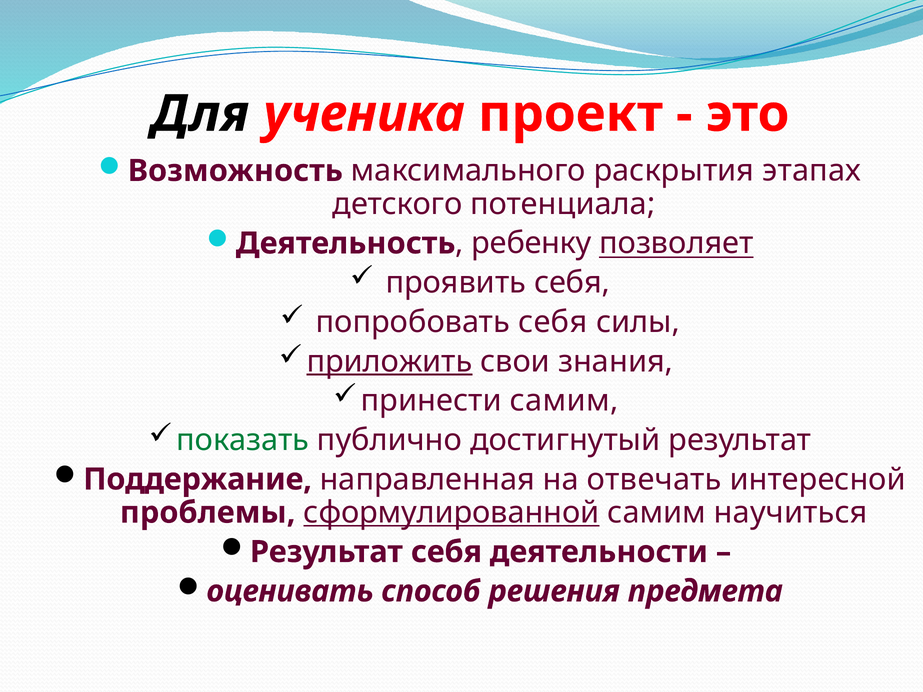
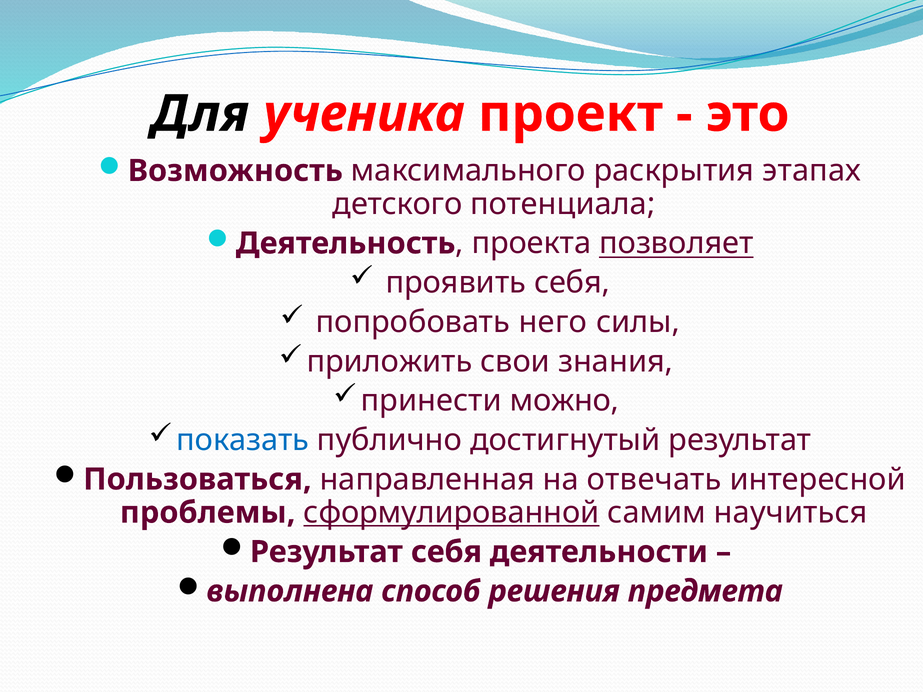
ребенку: ребенку -> проекта
попробовать себя: себя -> него
приложить underline: present -> none
принести самим: самим -> можно
показать colour: green -> blue
Поддержание: Поддержание -> Пользоваться
оценивать: оценивать -> выполнена
